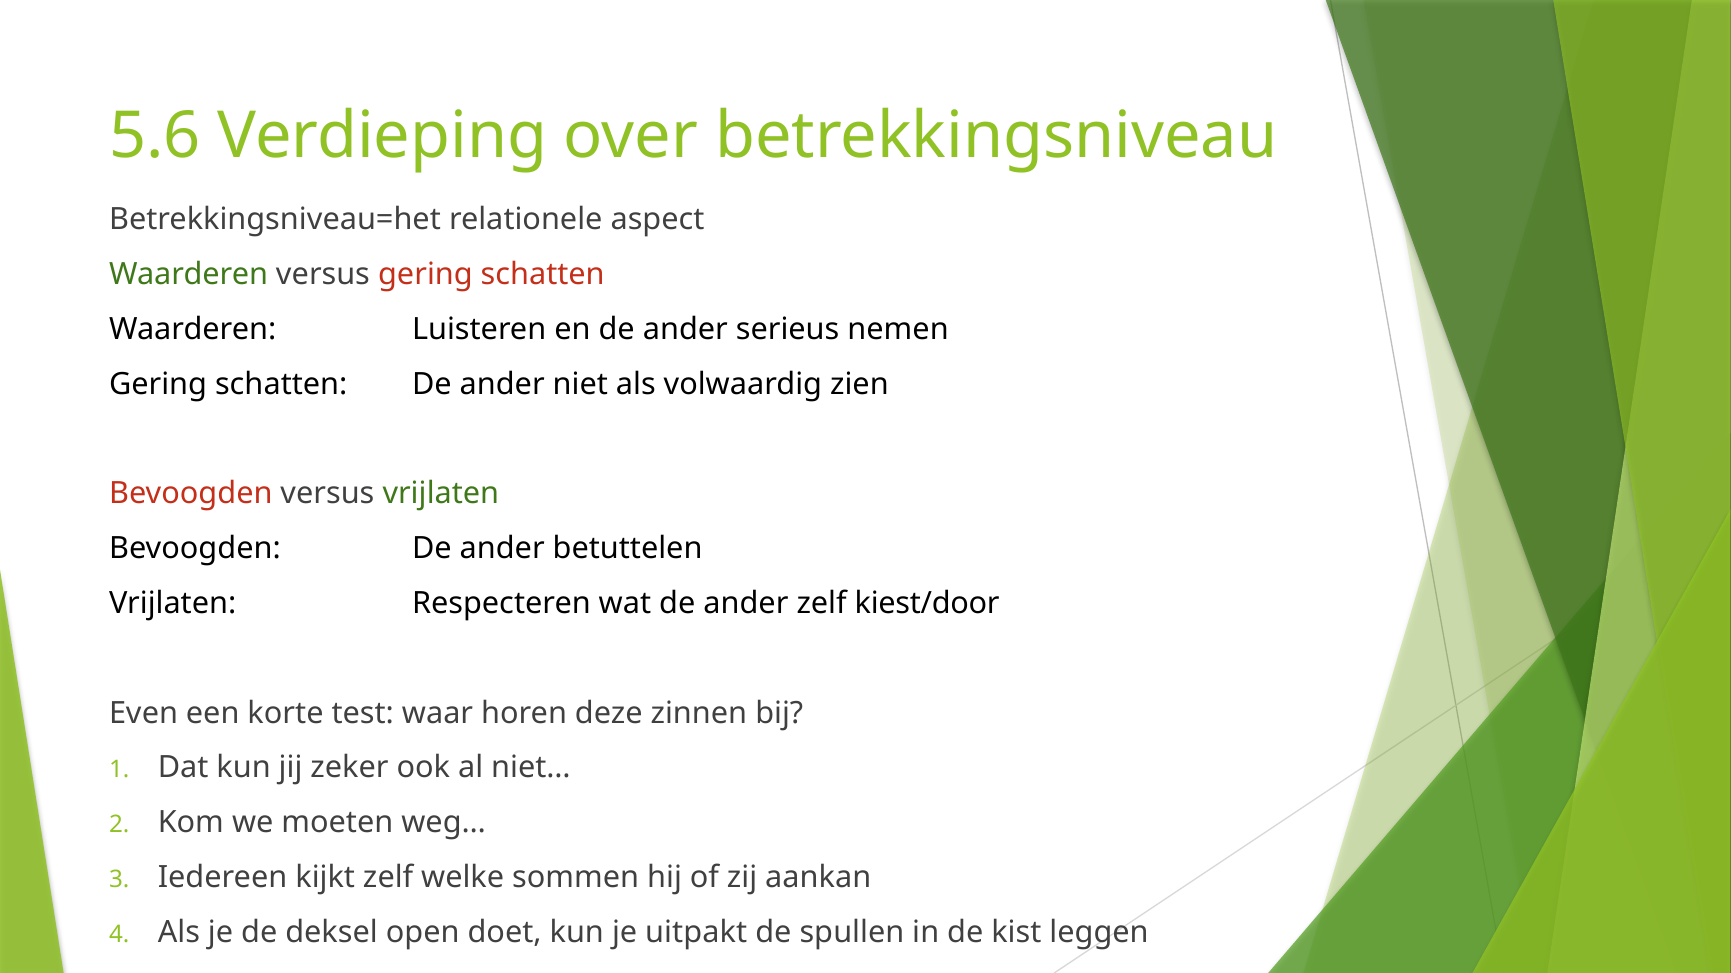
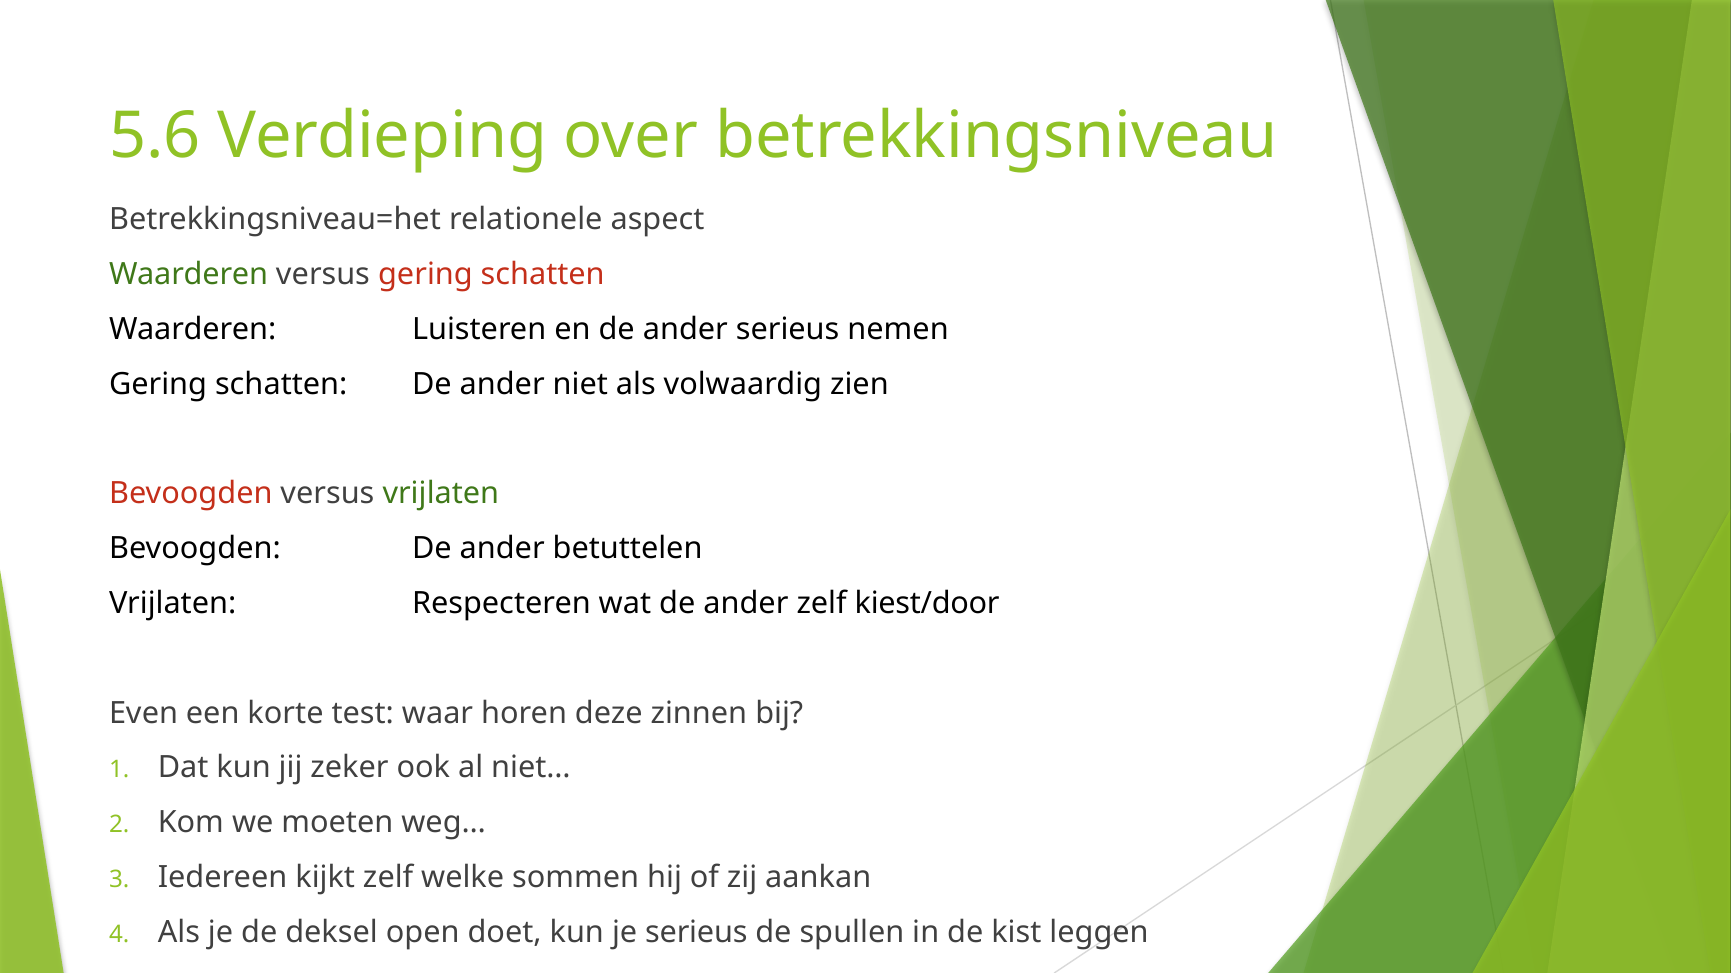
je uitpakt: uitpakt -> serieus
